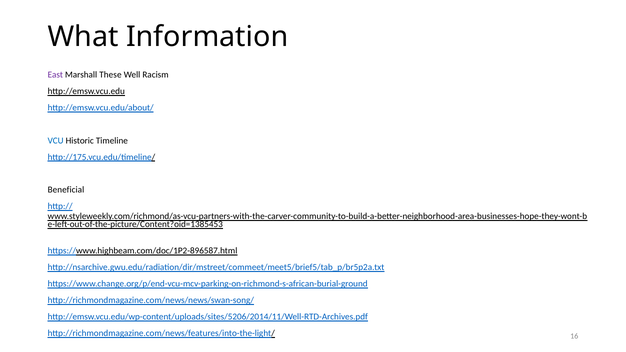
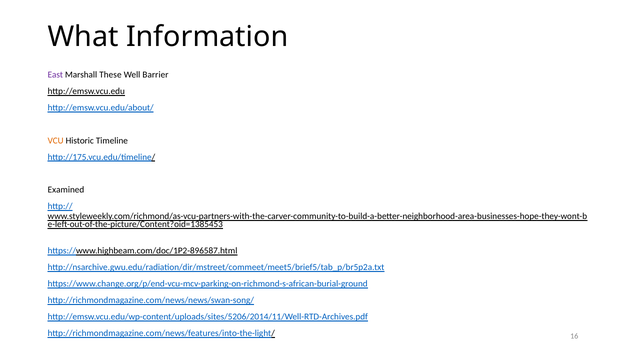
Racism: Racism -> Barrier
VCU colour: blue -> orange
Beneficial: Beneficial -> Examined
